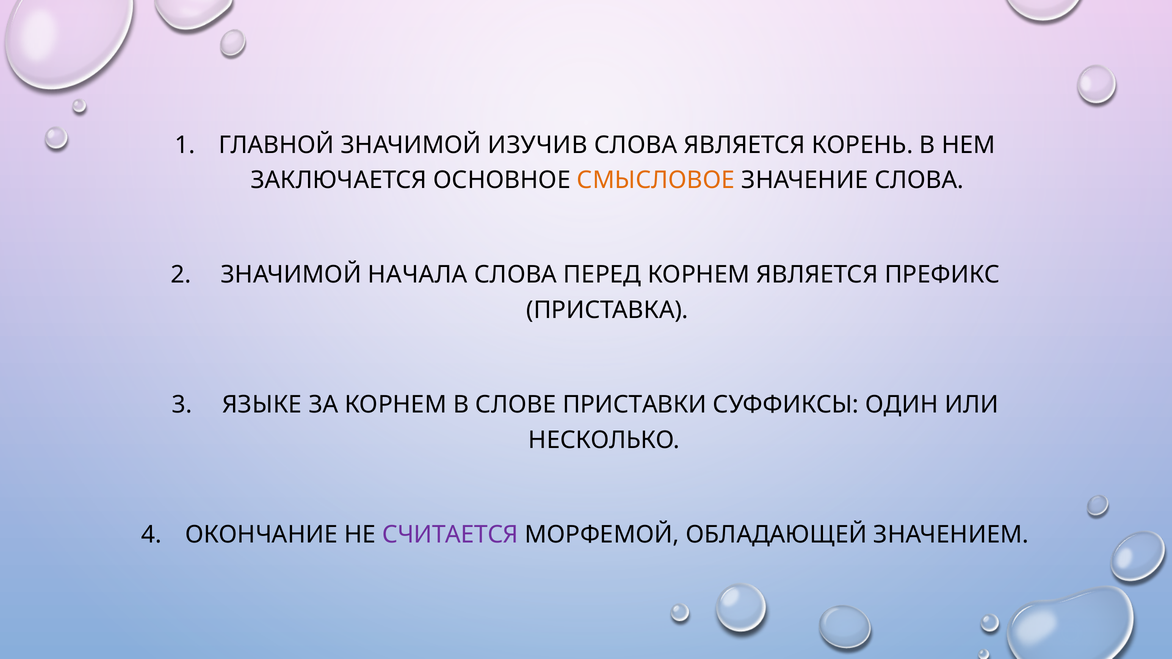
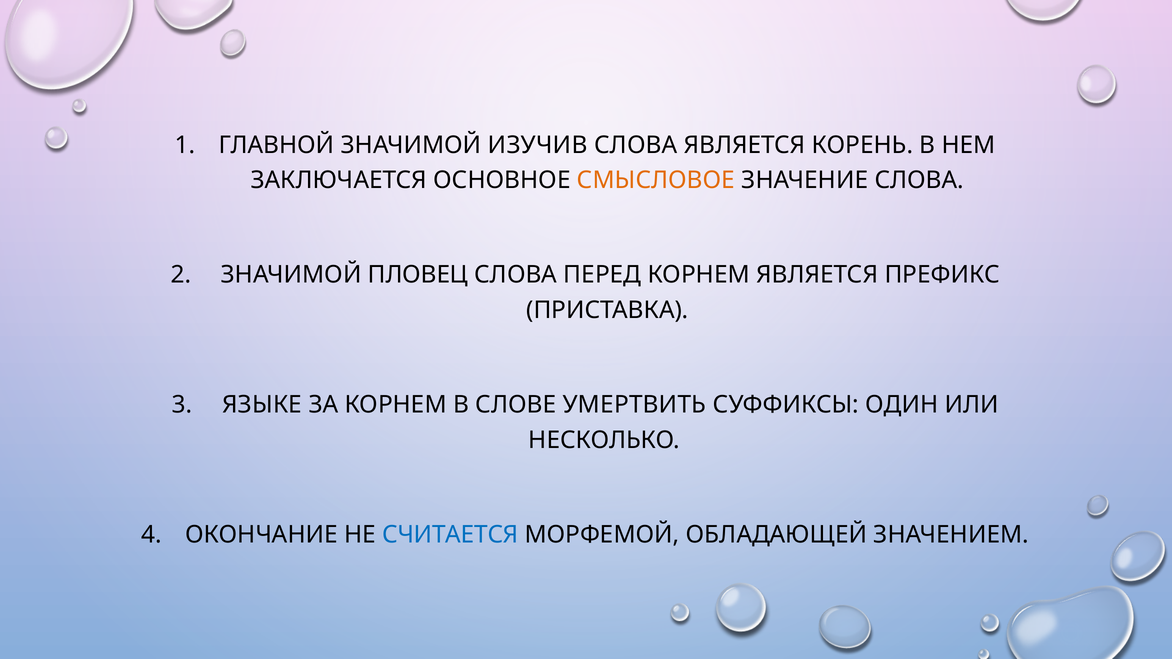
НАЧАЛА: НАЧАЛА -> ПЛОВЕЦ
ПРИСТАВКИ: ПРИСТАВКИ -> УМЕРТВИТЬ
СЧИТАЕТСЯ colour: purple -> blue
